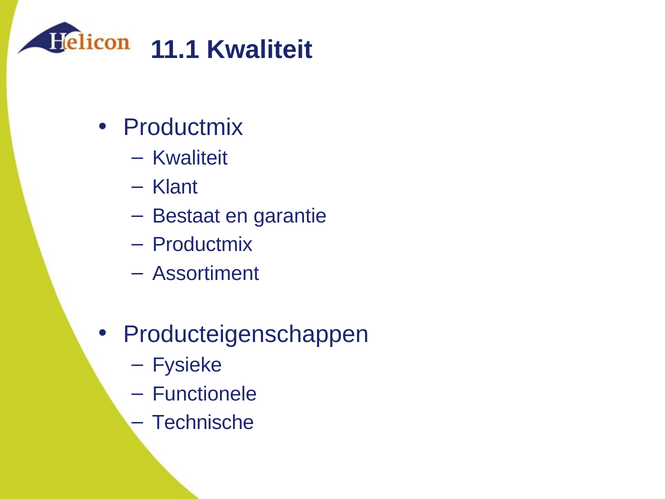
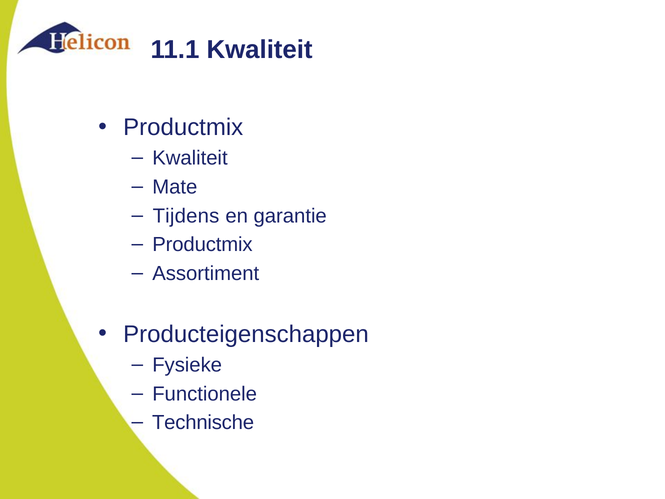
Klant: Klant -> Mate
Bestaat: Bestaat -> Tijdens
